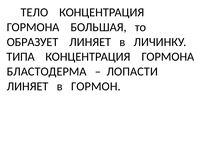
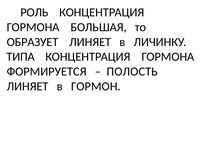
ТЕЛО: ТЕЛО -> РОЛЬ
БЛАСТОДЕРМА: БЛАСТОДЕРМА -> ФОРМИРУЕТСЯ
ЛОПАСТИ: ЛОПАСТИ -> ПОЛОСТЬ
